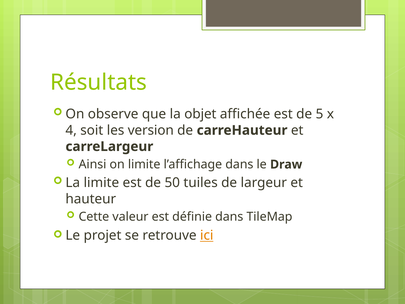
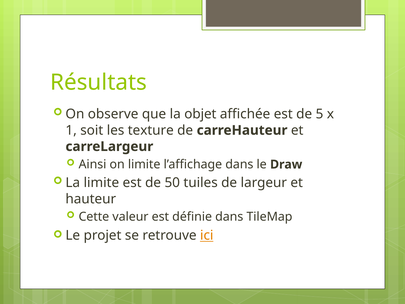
4: 4 -> 1
version: version -> texture
